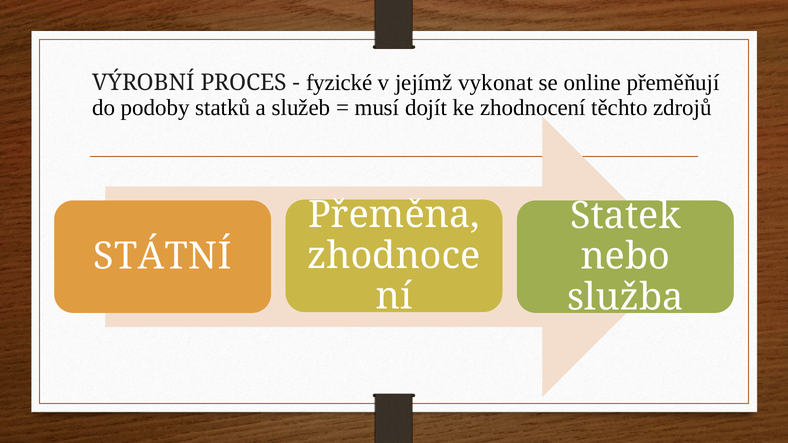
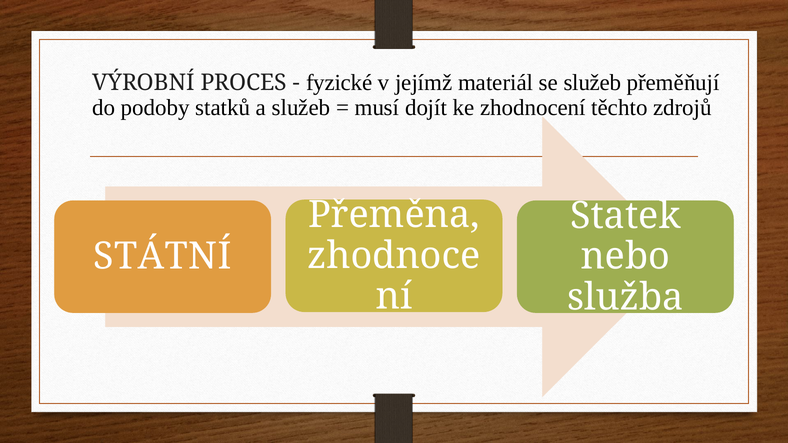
vykonat: vykonat -> materiál
se online: online -> služeb
